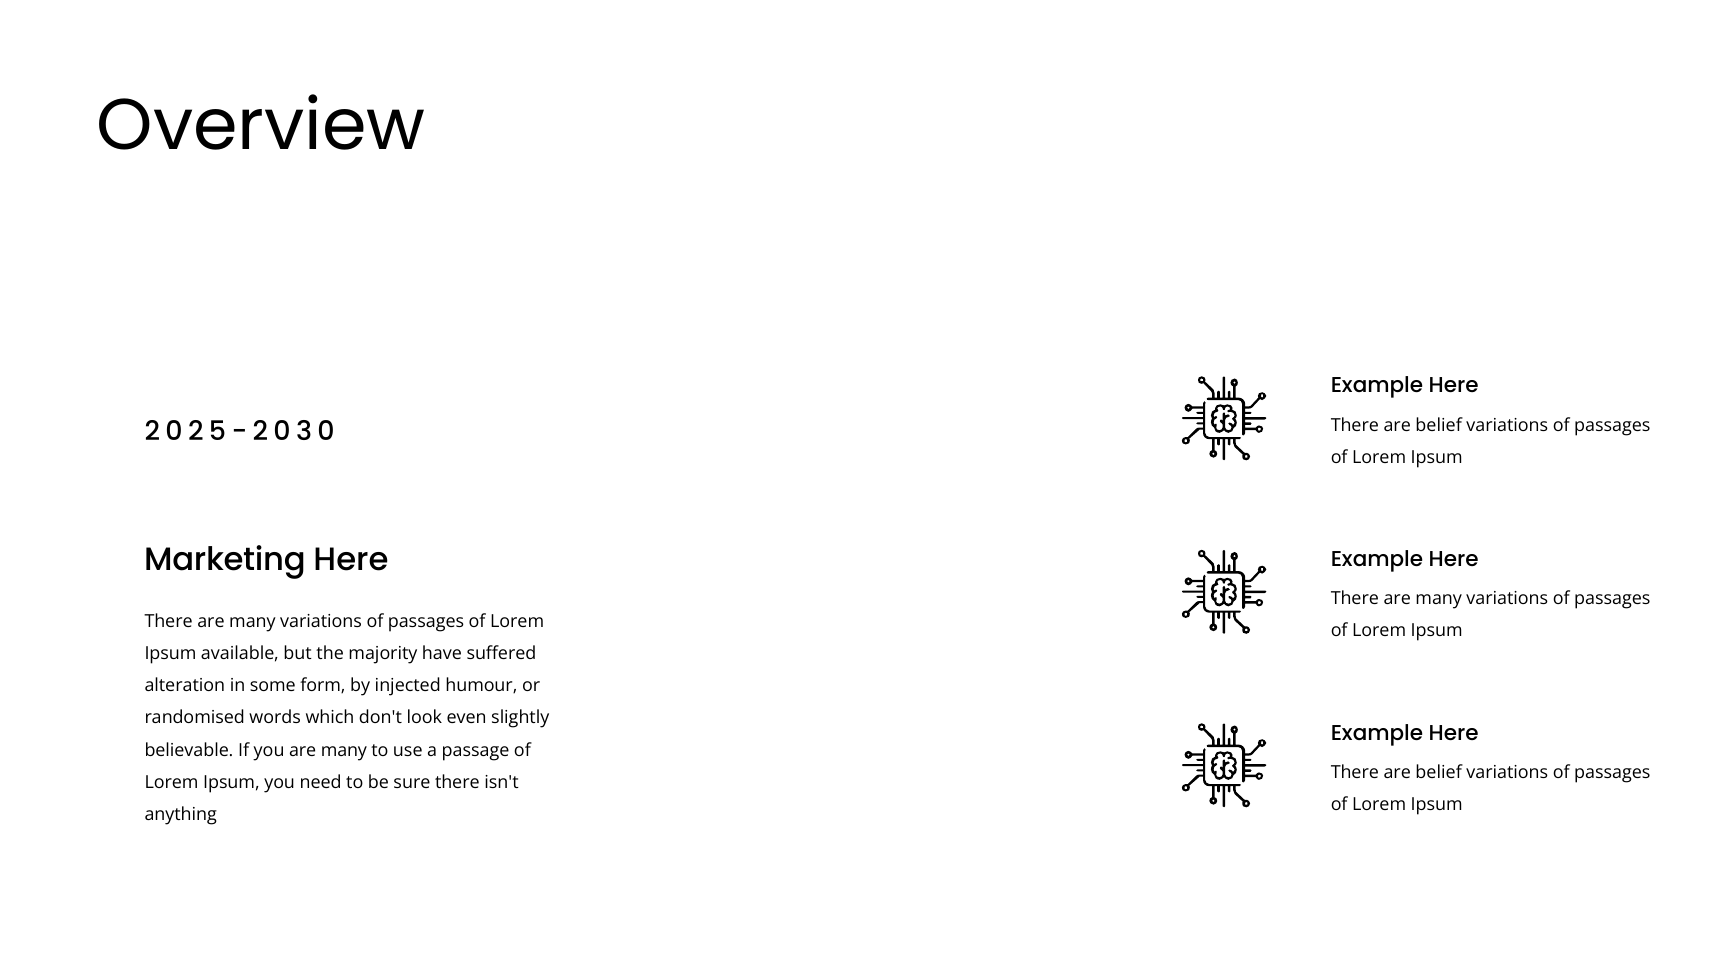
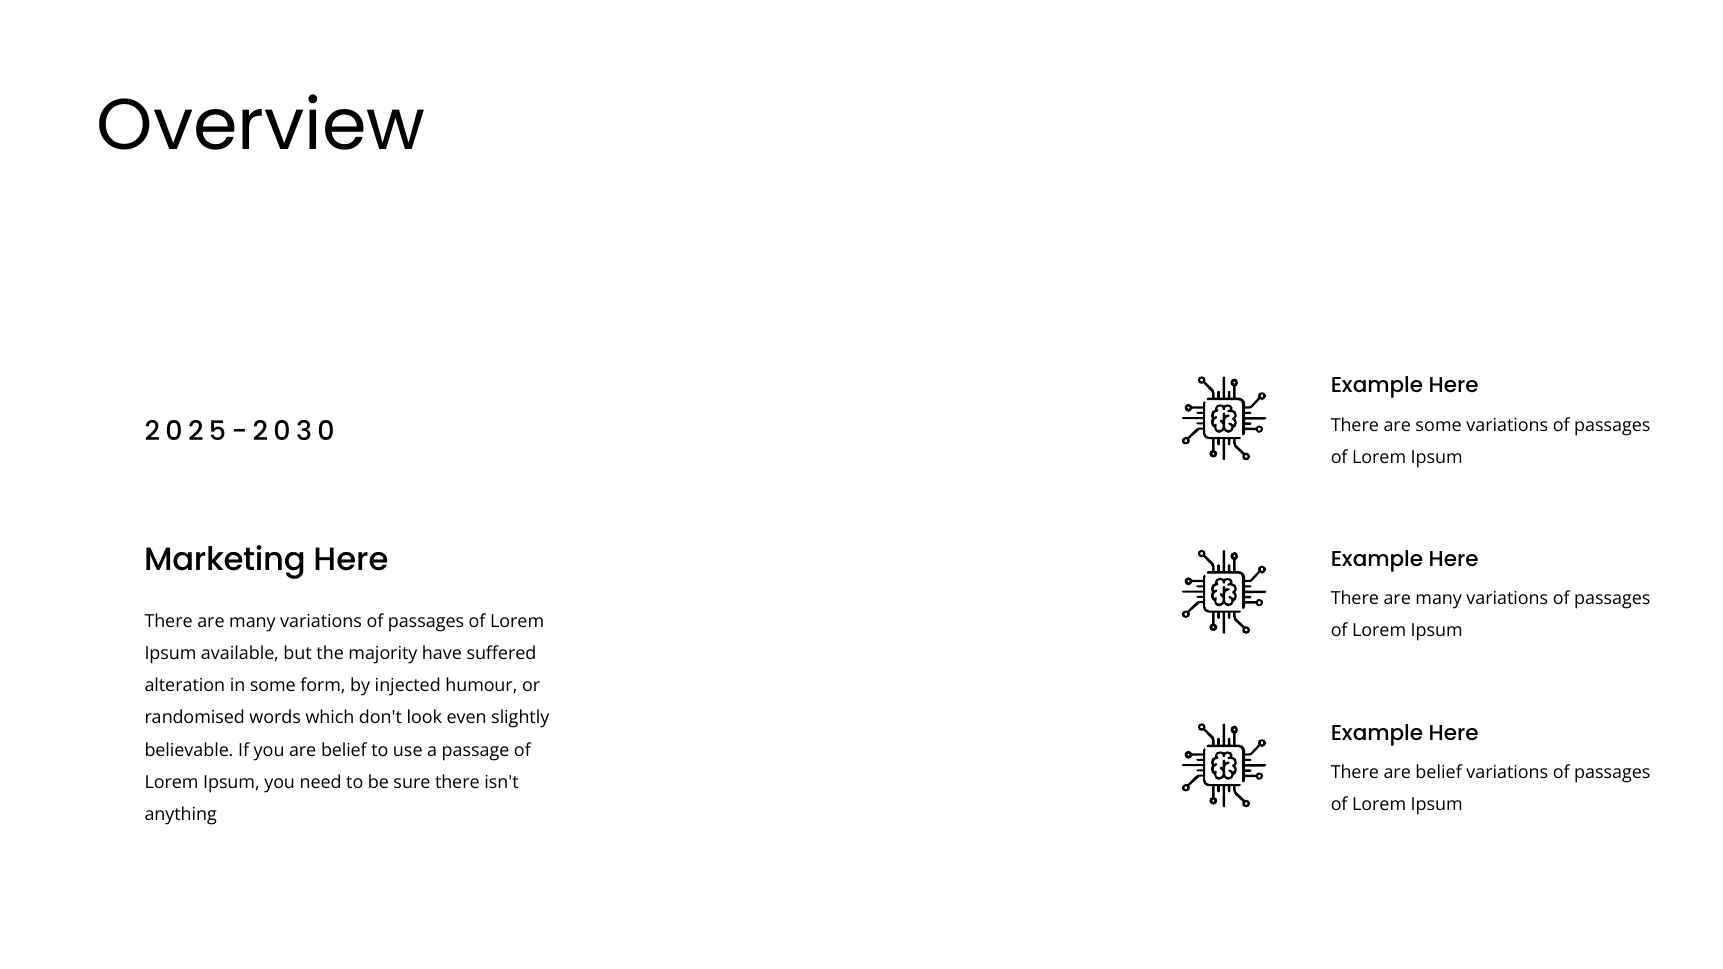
belief at (1439, 425): belief -> some
you are many: many -> belief
